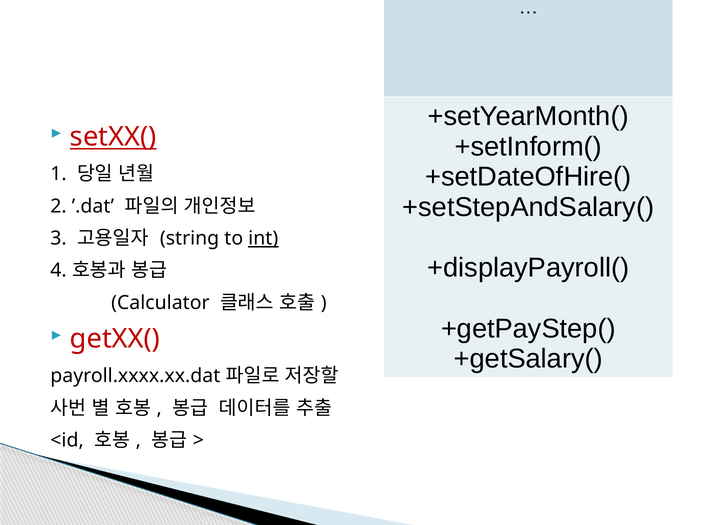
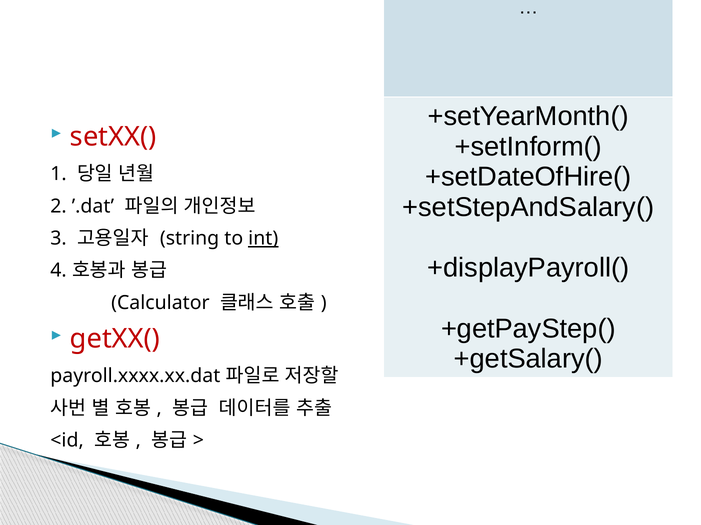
setXX( underline: present -> none
